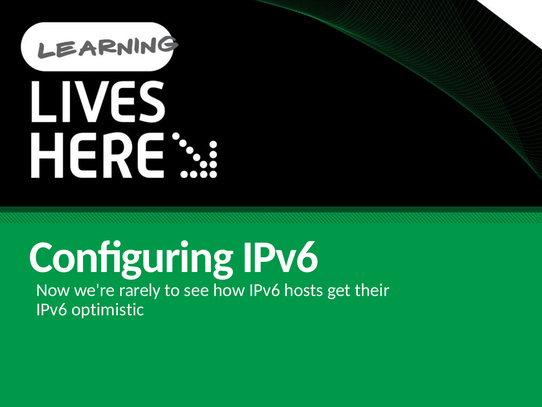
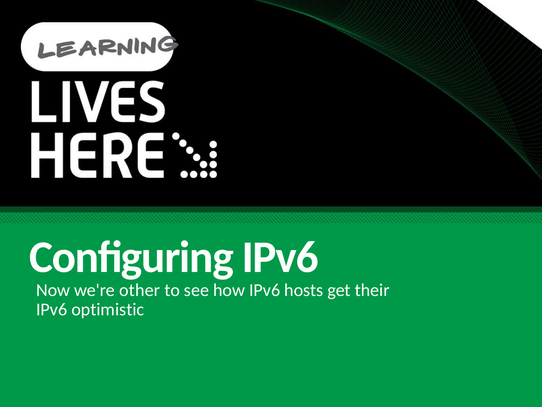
rarely: rarely -> other
